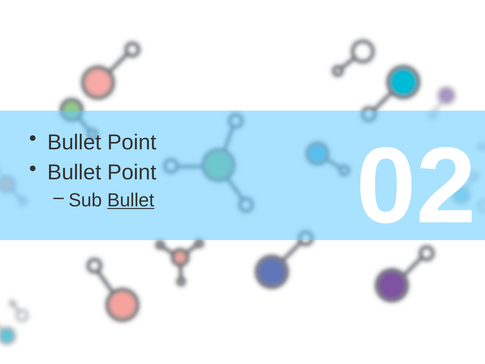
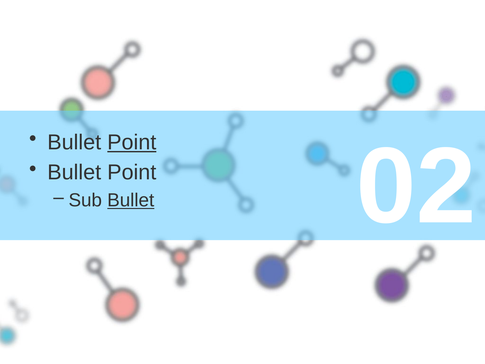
Point at (132, 142) underline: none -> present
